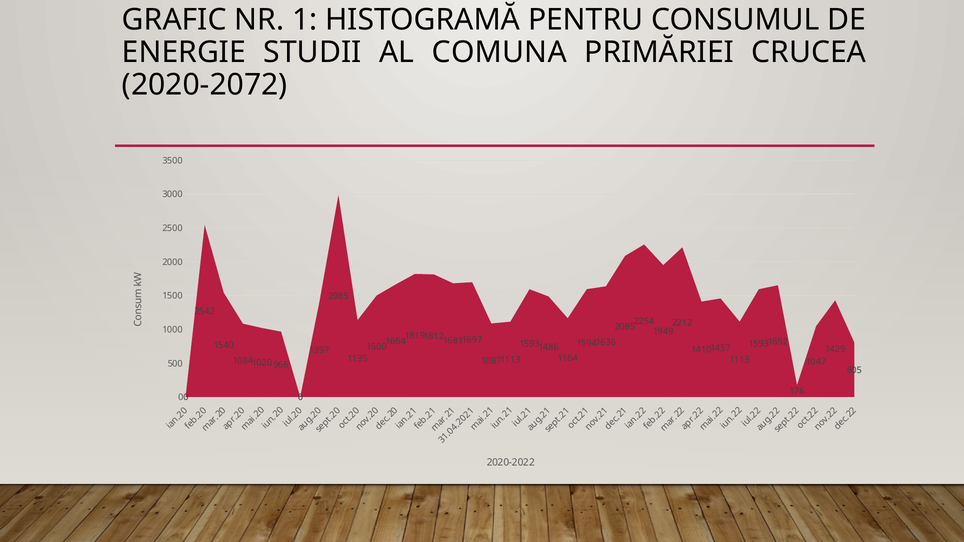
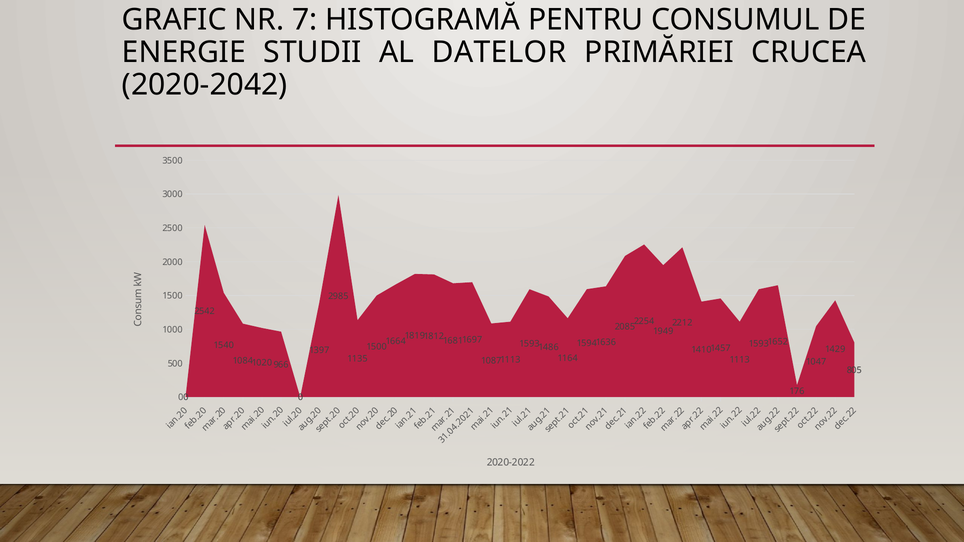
NR 1: 1 -> 7
COMUNA: COMUNA -> DATELOR
2020-2072: 2020-2072 -> 2020-2042
